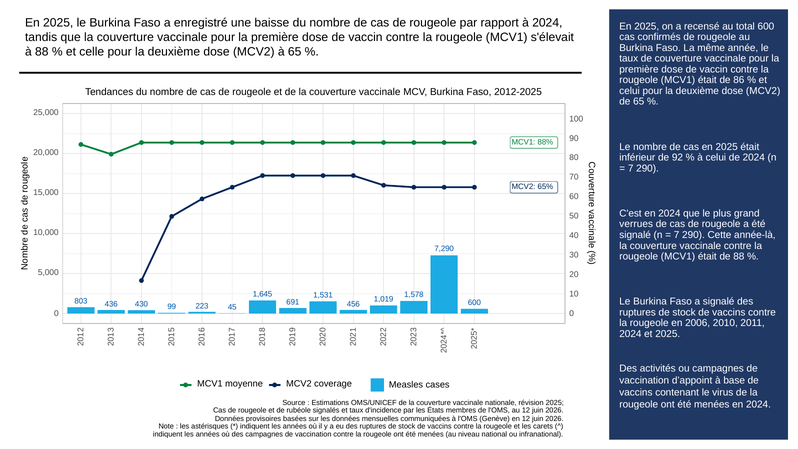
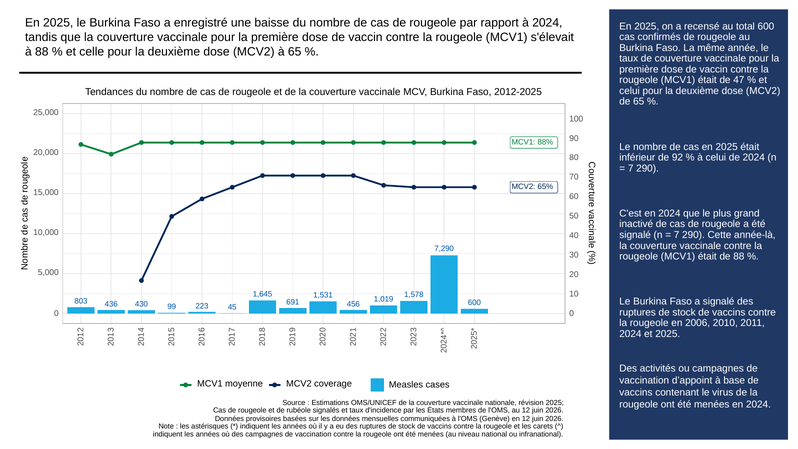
86: 86 -> 47
verrues: verrues -> inactivé
